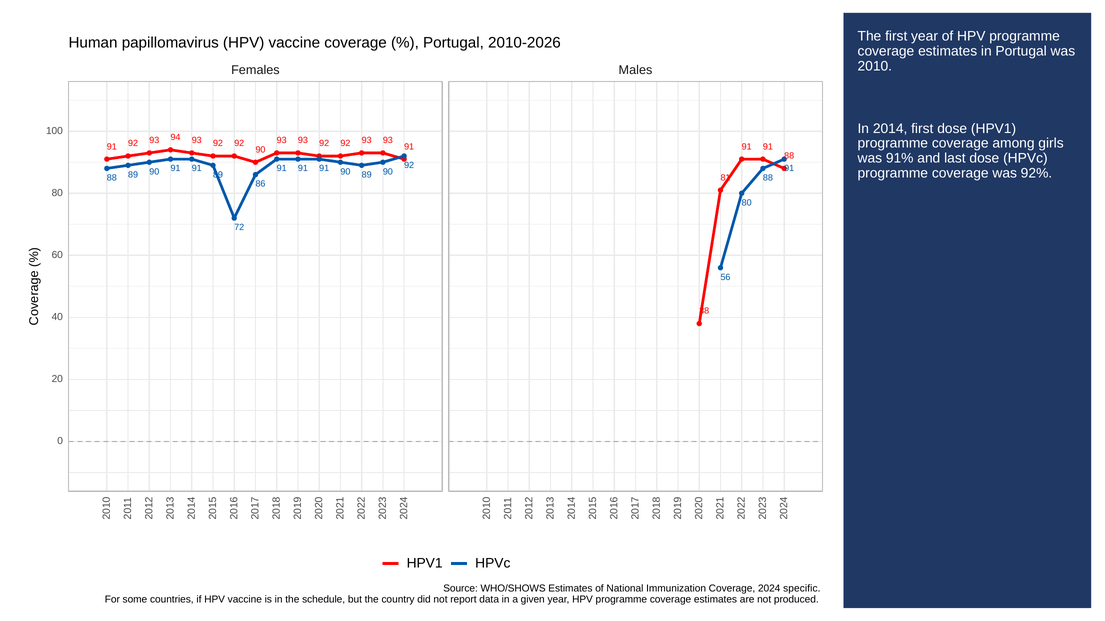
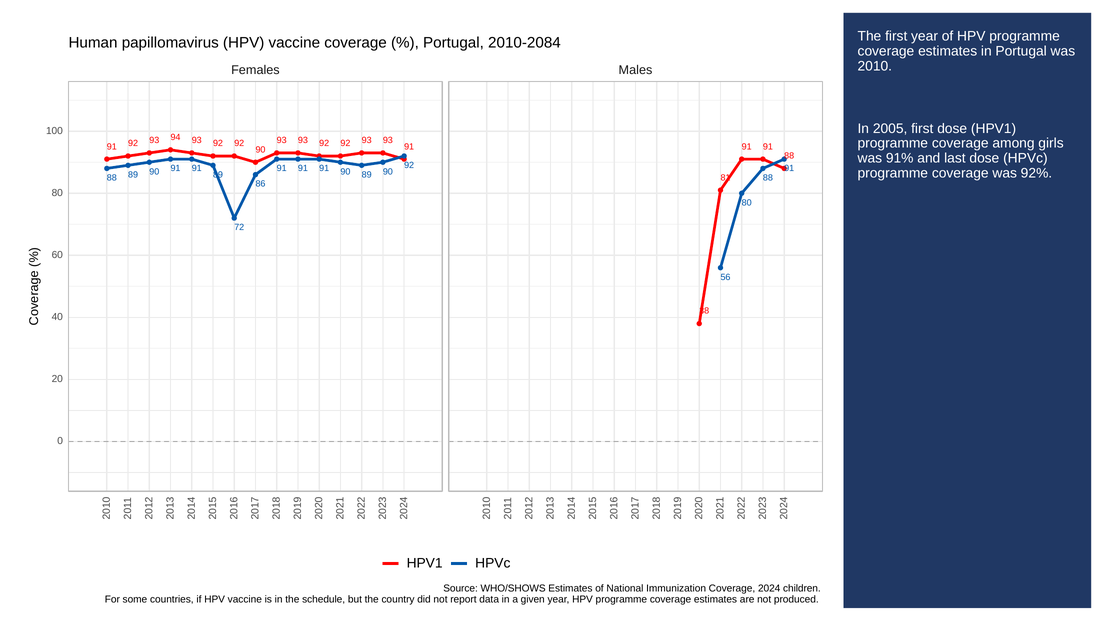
2010-2026: 2010-2026 -> 2010-2084
2014: 2014 -> 2005
specific: specific -> children
